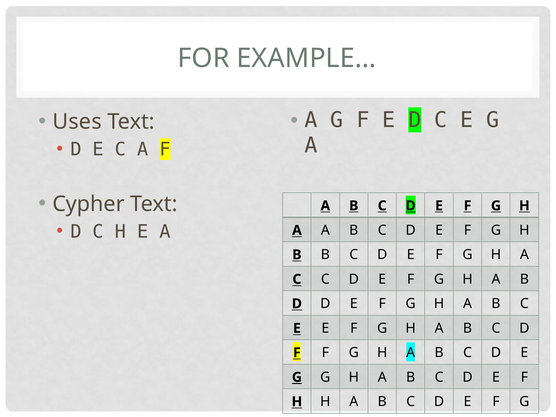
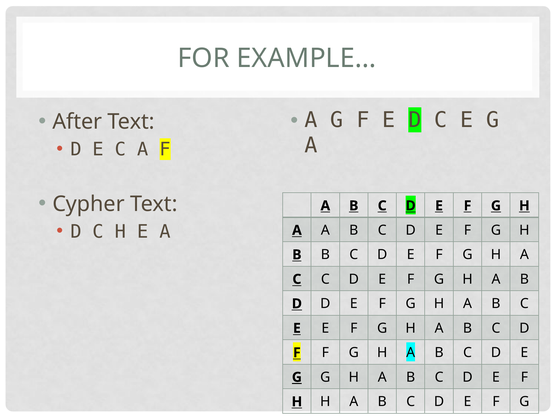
Uses: Uses -> After
